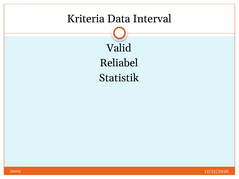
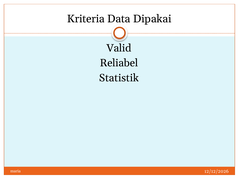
Interval: Interval -> Dipakai
